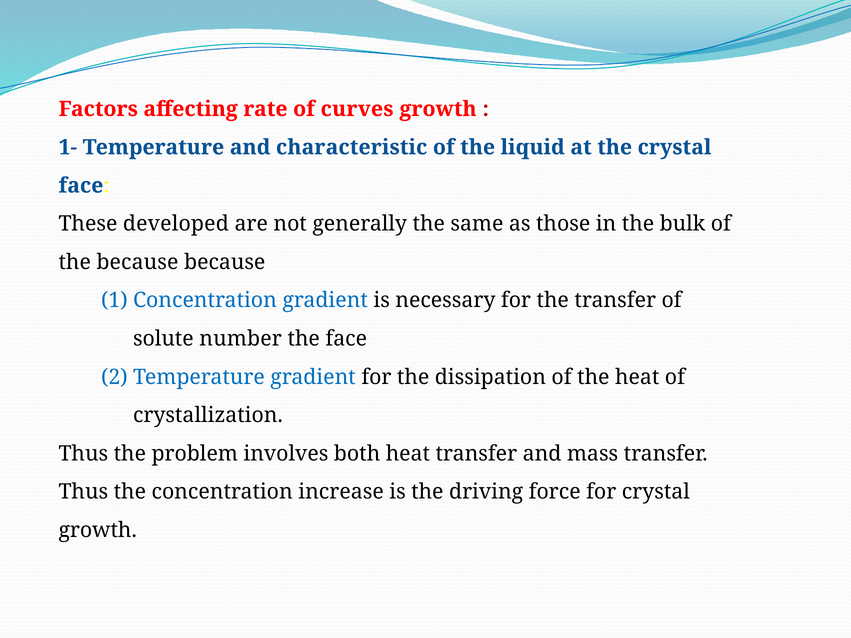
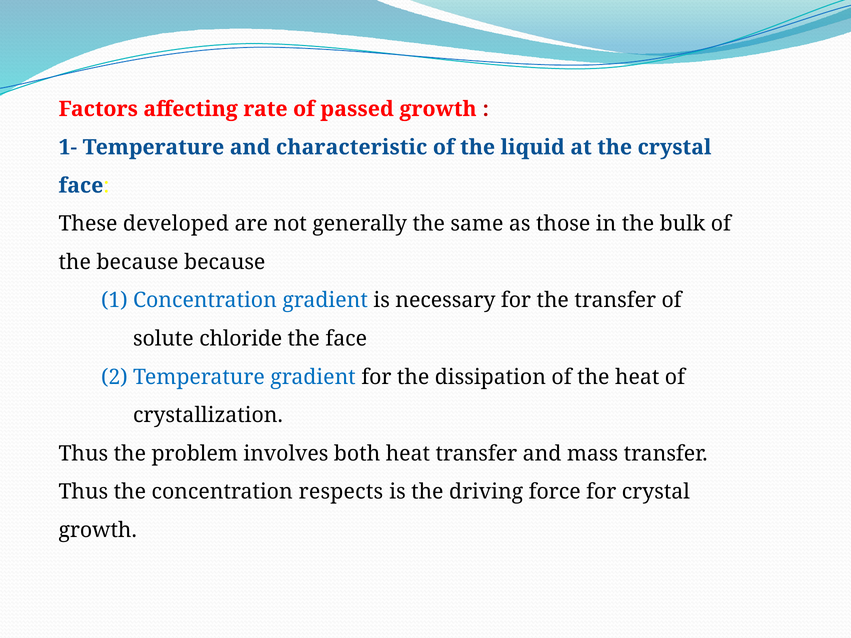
curves: curves -> passed
number: number -> chloride
increase: increase -> respects
